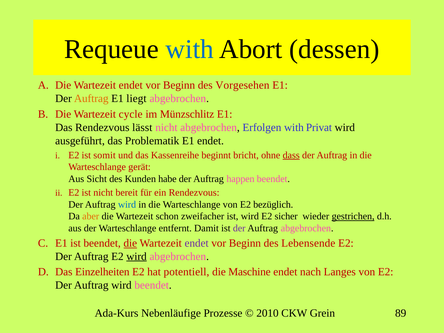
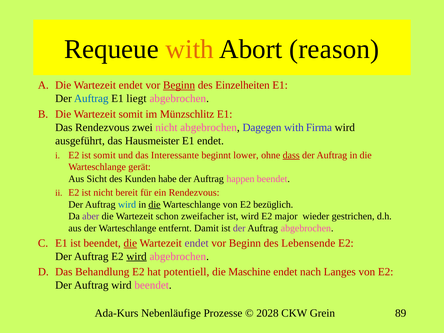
with at (190, 49) colour: blue -> orange
dessen: dessen -> reason
Beginn at (179, 85) underline: none -> present
Vorgesehen: Vorgesehen -> Einzelheiten
Auftrag at (91, 99) colour: orange -> blue
Wartezeit cycle: cycle -> somit
lässt: lässt -> zwei
Erfolgen: Erfolgen -> Dagegen
Privat: Privat -> Firma
Problematik: Problematik -> Hausmeister
Kassenreihe: Kassenreihe -> Interessante
bricht: bricht -> lower
die at (155, 205) underline: none -> present
aber colour: orange -> purple
sicher: sicher -> major
gestrichen underline: present -> none
Einzelheiten: Einzelheiten -> Behandlung
2010: 2010 -> 2028
